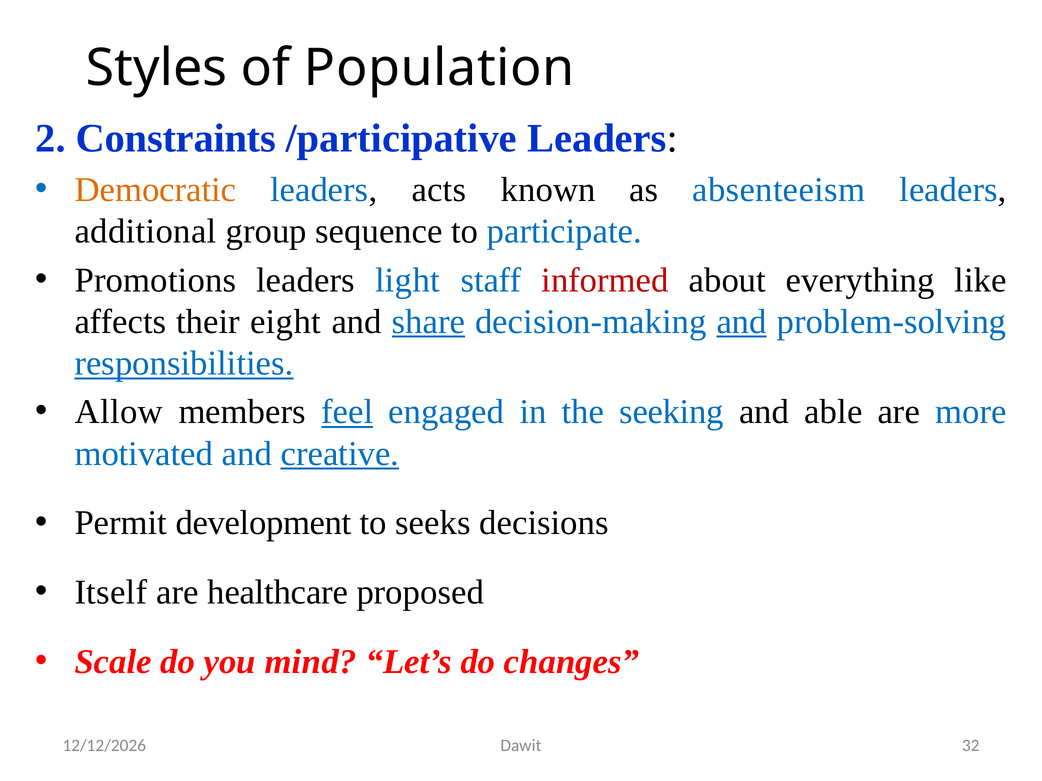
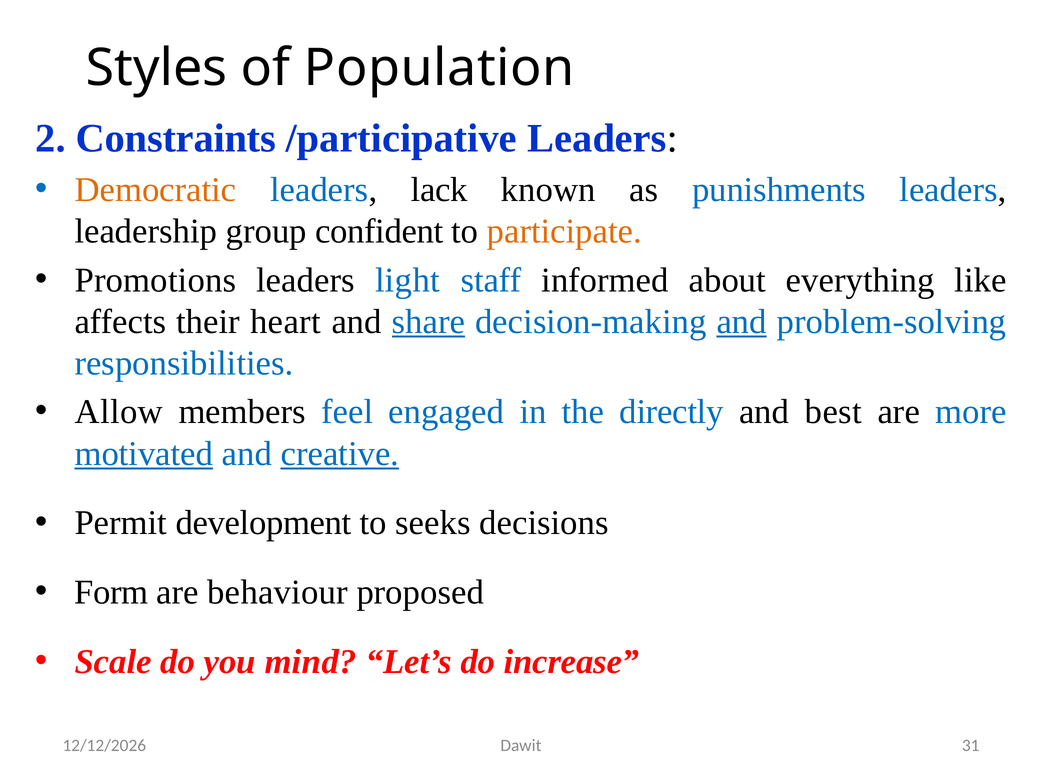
acts: acts -> lack
absenteeism: absenteeism -> punishments
additional: additional -> leadership
sequence: sequence -> confident
participate colour: blue -> orange
informed colour: red -> black
eight: eight -> heart
responsibilities underline: present -> none
feel underline: present -> none
seeking: seeking -> directly
able: able -> best
motivated underline: none -> present
Itself: Itself -> Form
healthcare: healthcare -> behaviour
changes: changes -> increase
32: 32 -> 31
